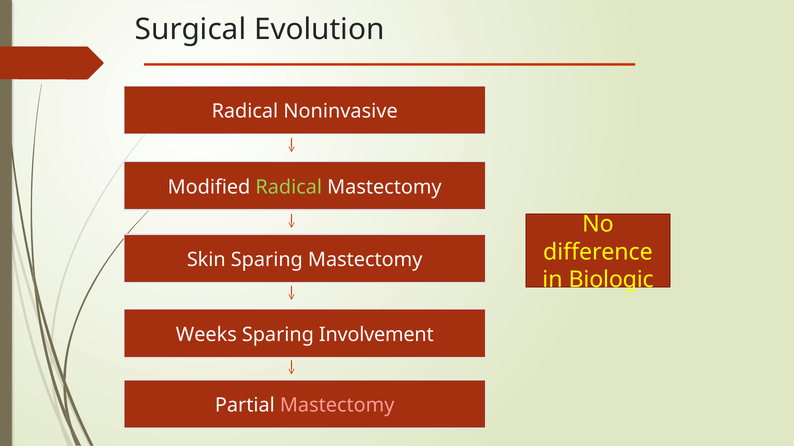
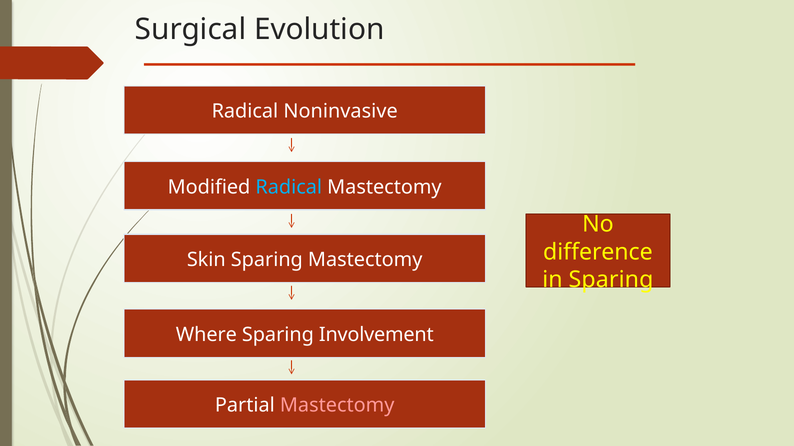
Radical at (289, 187) colour: light green -> light blue
in Biologic: Biologic -> Sparing
Weeks: Weeks -> Where
